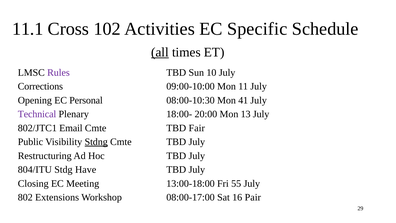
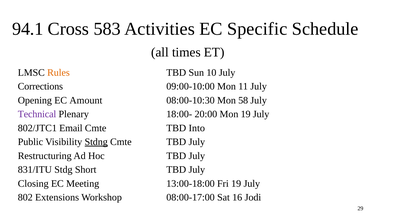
11.1: 11.1 -> 94.1
102: 102 -> 583
all underline: present -> none
Rules colour: purple -> orange
Personal: Personal -> Amount
41: 41 -> 58
Mon 13: 13 -> 19
Fair: Fair -> Into
804/ITU: 804/ITU -> 831/ITU
Have: Have -> Short
Fri 55: 55 -> 19
Pair: Pair -> Jodi
